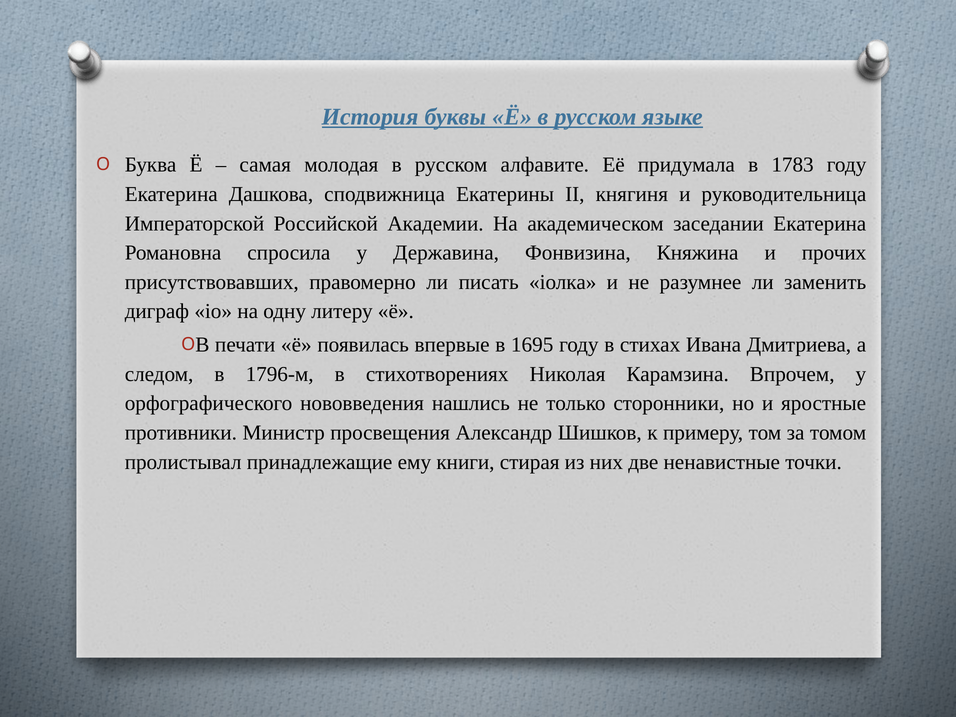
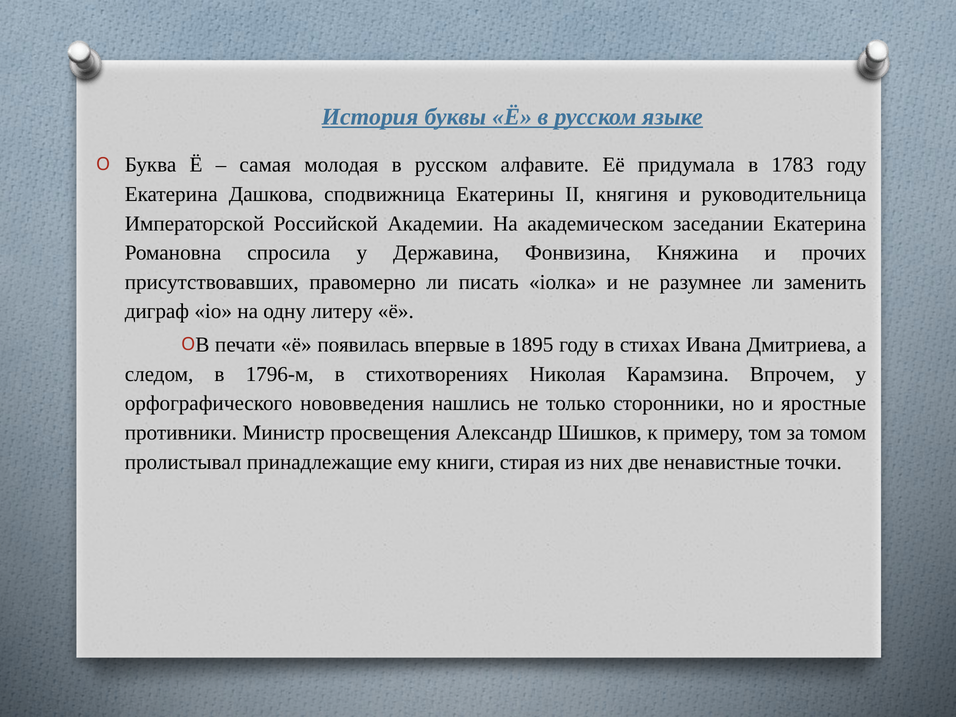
1695: 1695 -> 1895
